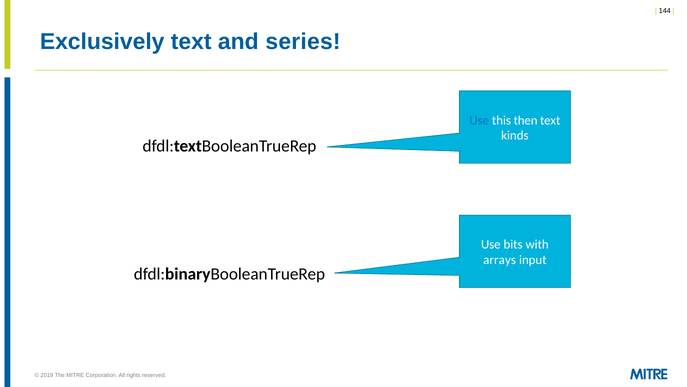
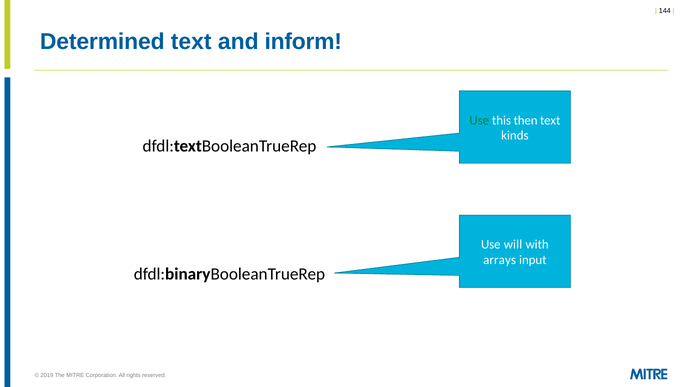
Exclusively: Exclusively -> Determined
series: series -> inform
Use at (479, 120) colour: blue -> green
bits: bits -> will
